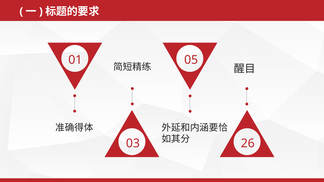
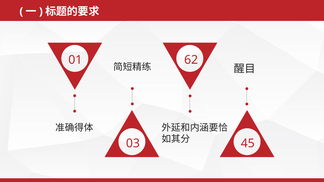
05: 05 -> 62
26: 26 -> 45
